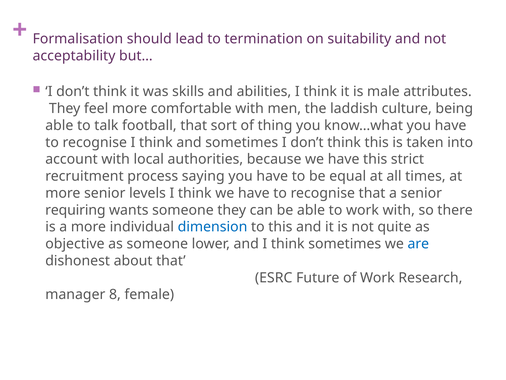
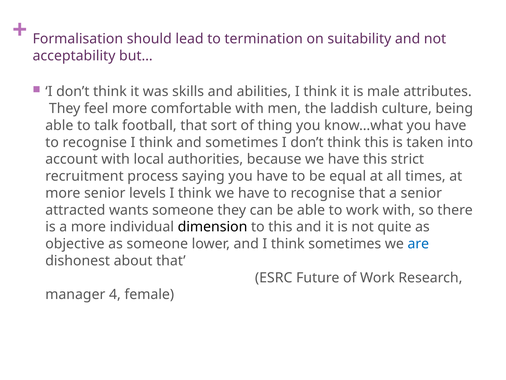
requiring: requiring -> attracted
dimension colour: blue -> black
8: 8 -> 4
